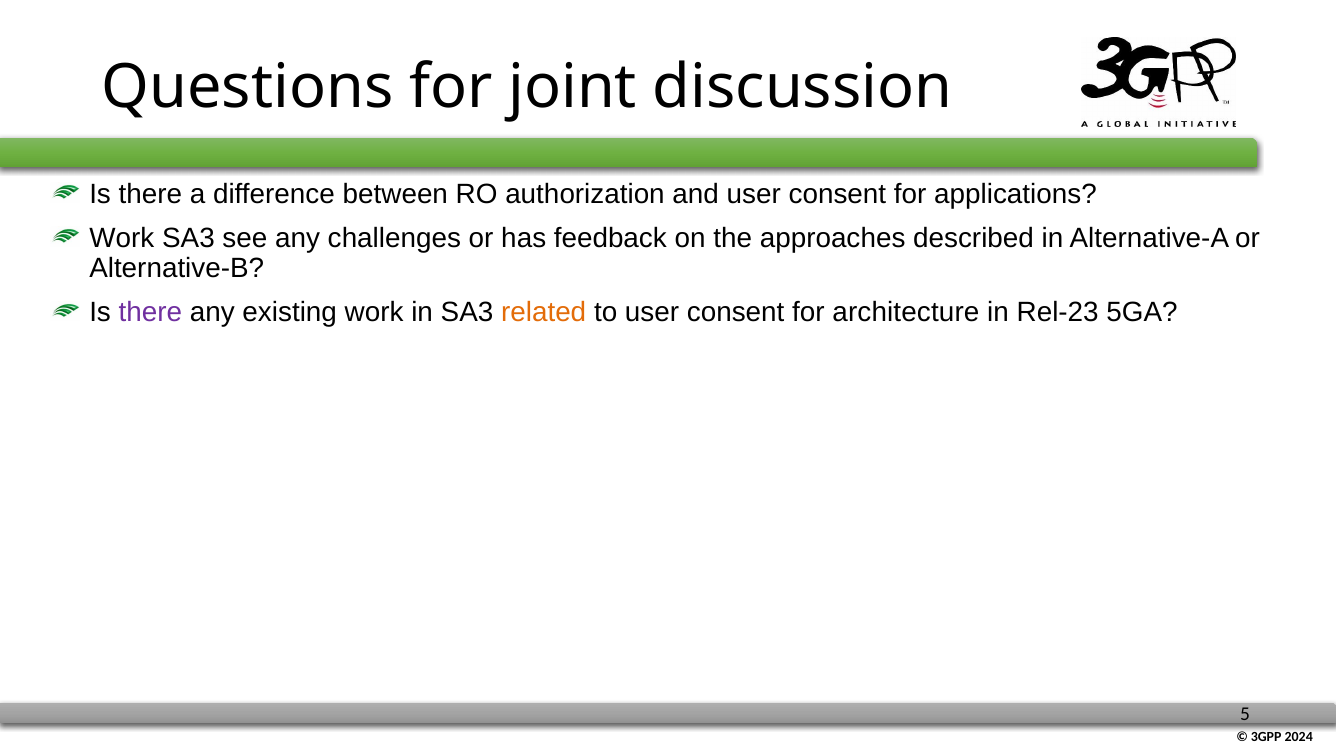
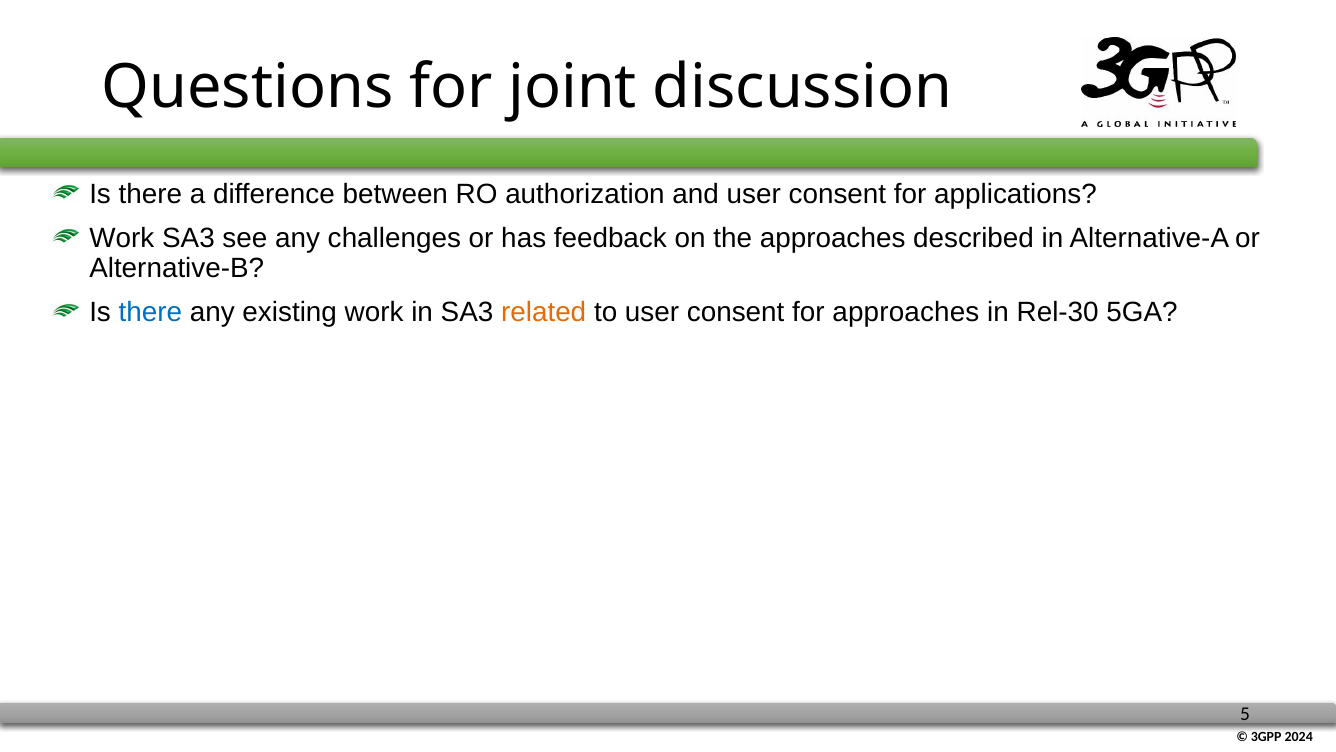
there at (150, 312) colour: purple -> blue
for architecture: architecture -> approaches
Rel-23: Rel-23 -> Rel-30
